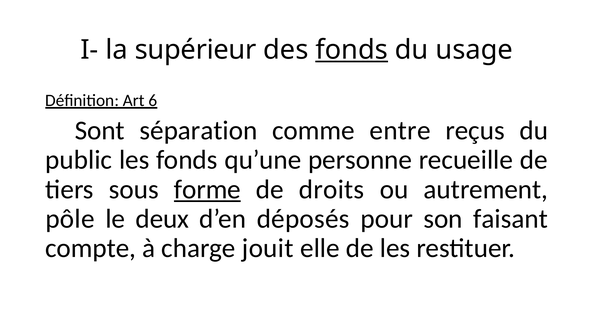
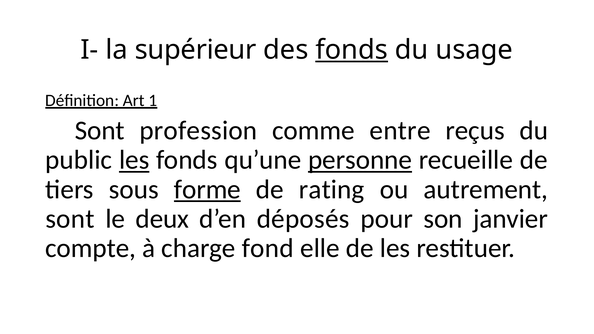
6: 6 -> 1
séparation: séparation -> profession
les at (134, 160) underline: none -> present
personne underline: none -> present
droits: droits -> rating
pôle at (70, 219): pôle -> sont
faisant: faisant -> janvier
jouit: jouit -> fond
